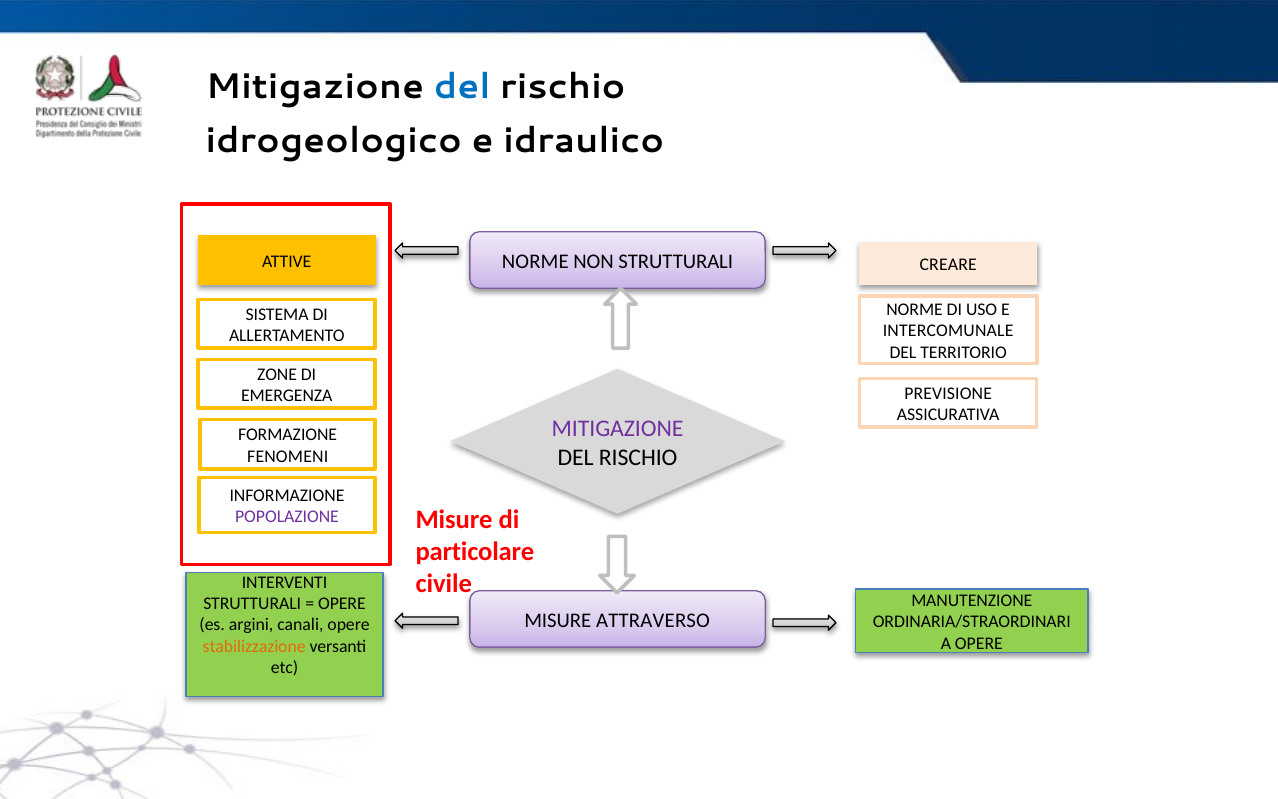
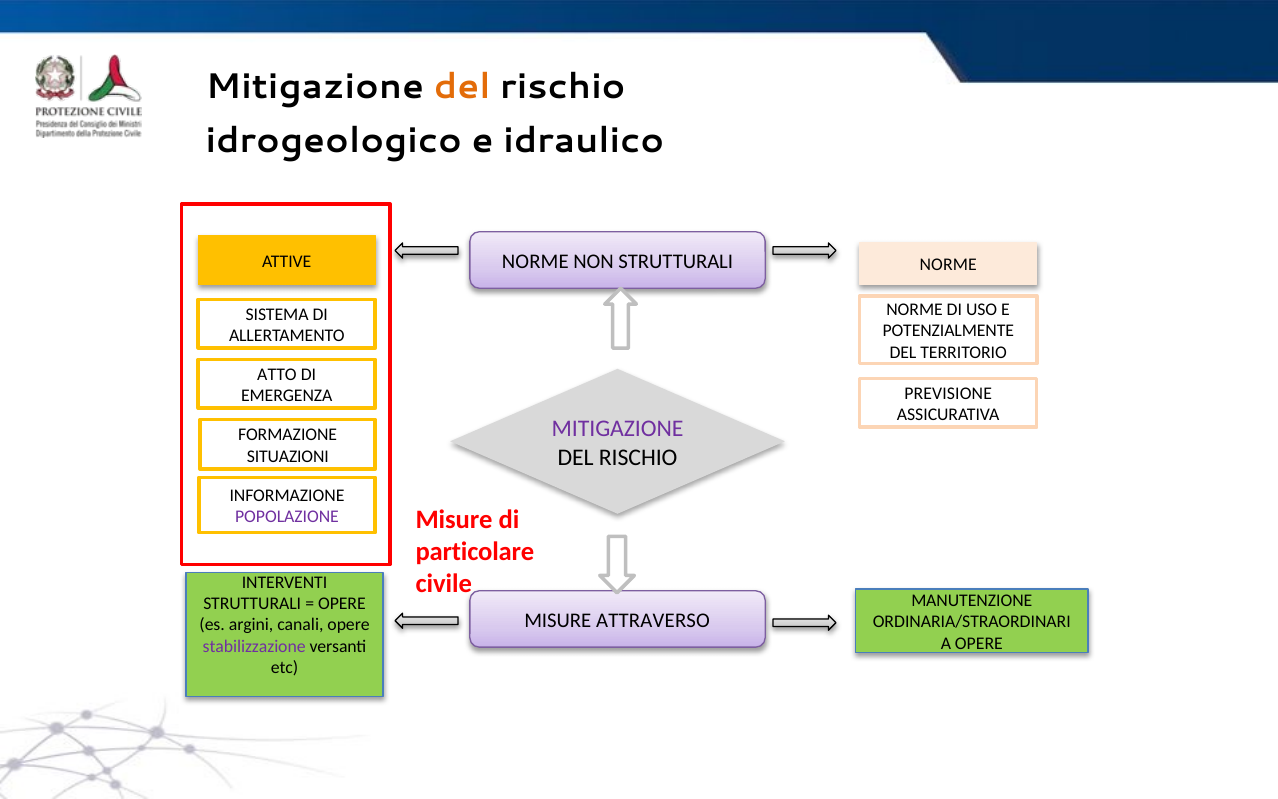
del at (462, 87) colour: blue -> orange
CREARE at (948, 265): CREARE -> NORME
INTERCOMUNALE: INTERCOMUNALE -> POTENZIALMENTE
ZONE: ZONE -> ATTO
FENOMENI: FENOMENI -> SITUAZIONI
stabilizzazione colour: orange -> purple
